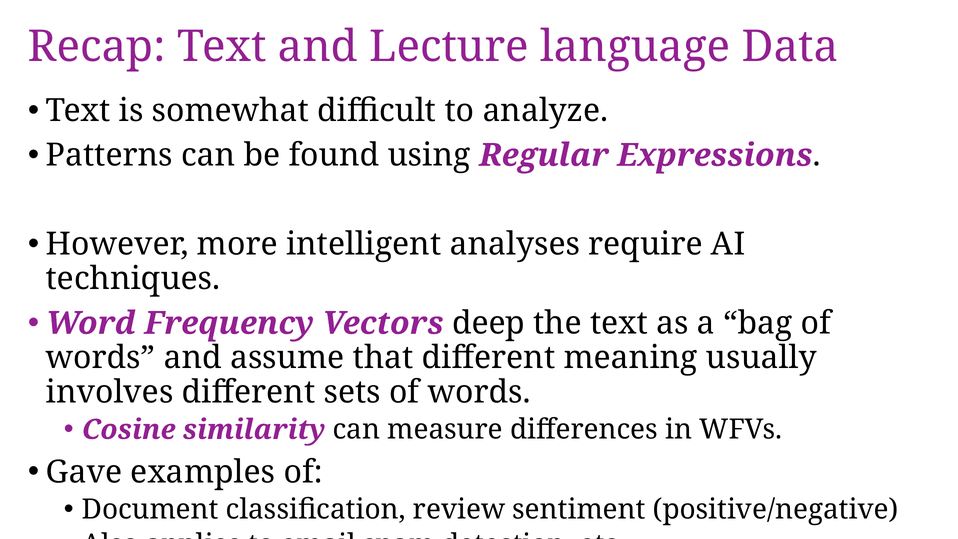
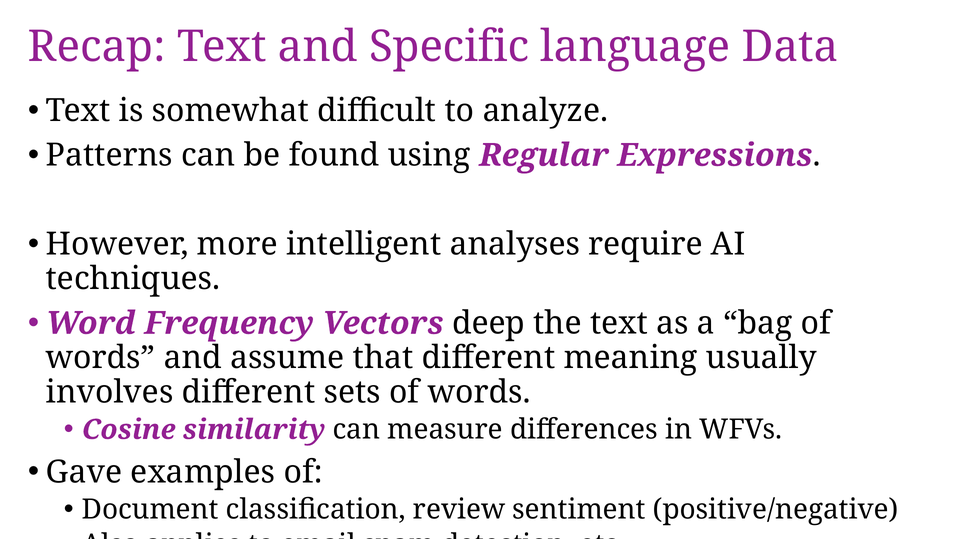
Lecture: Lecture -> Specific
